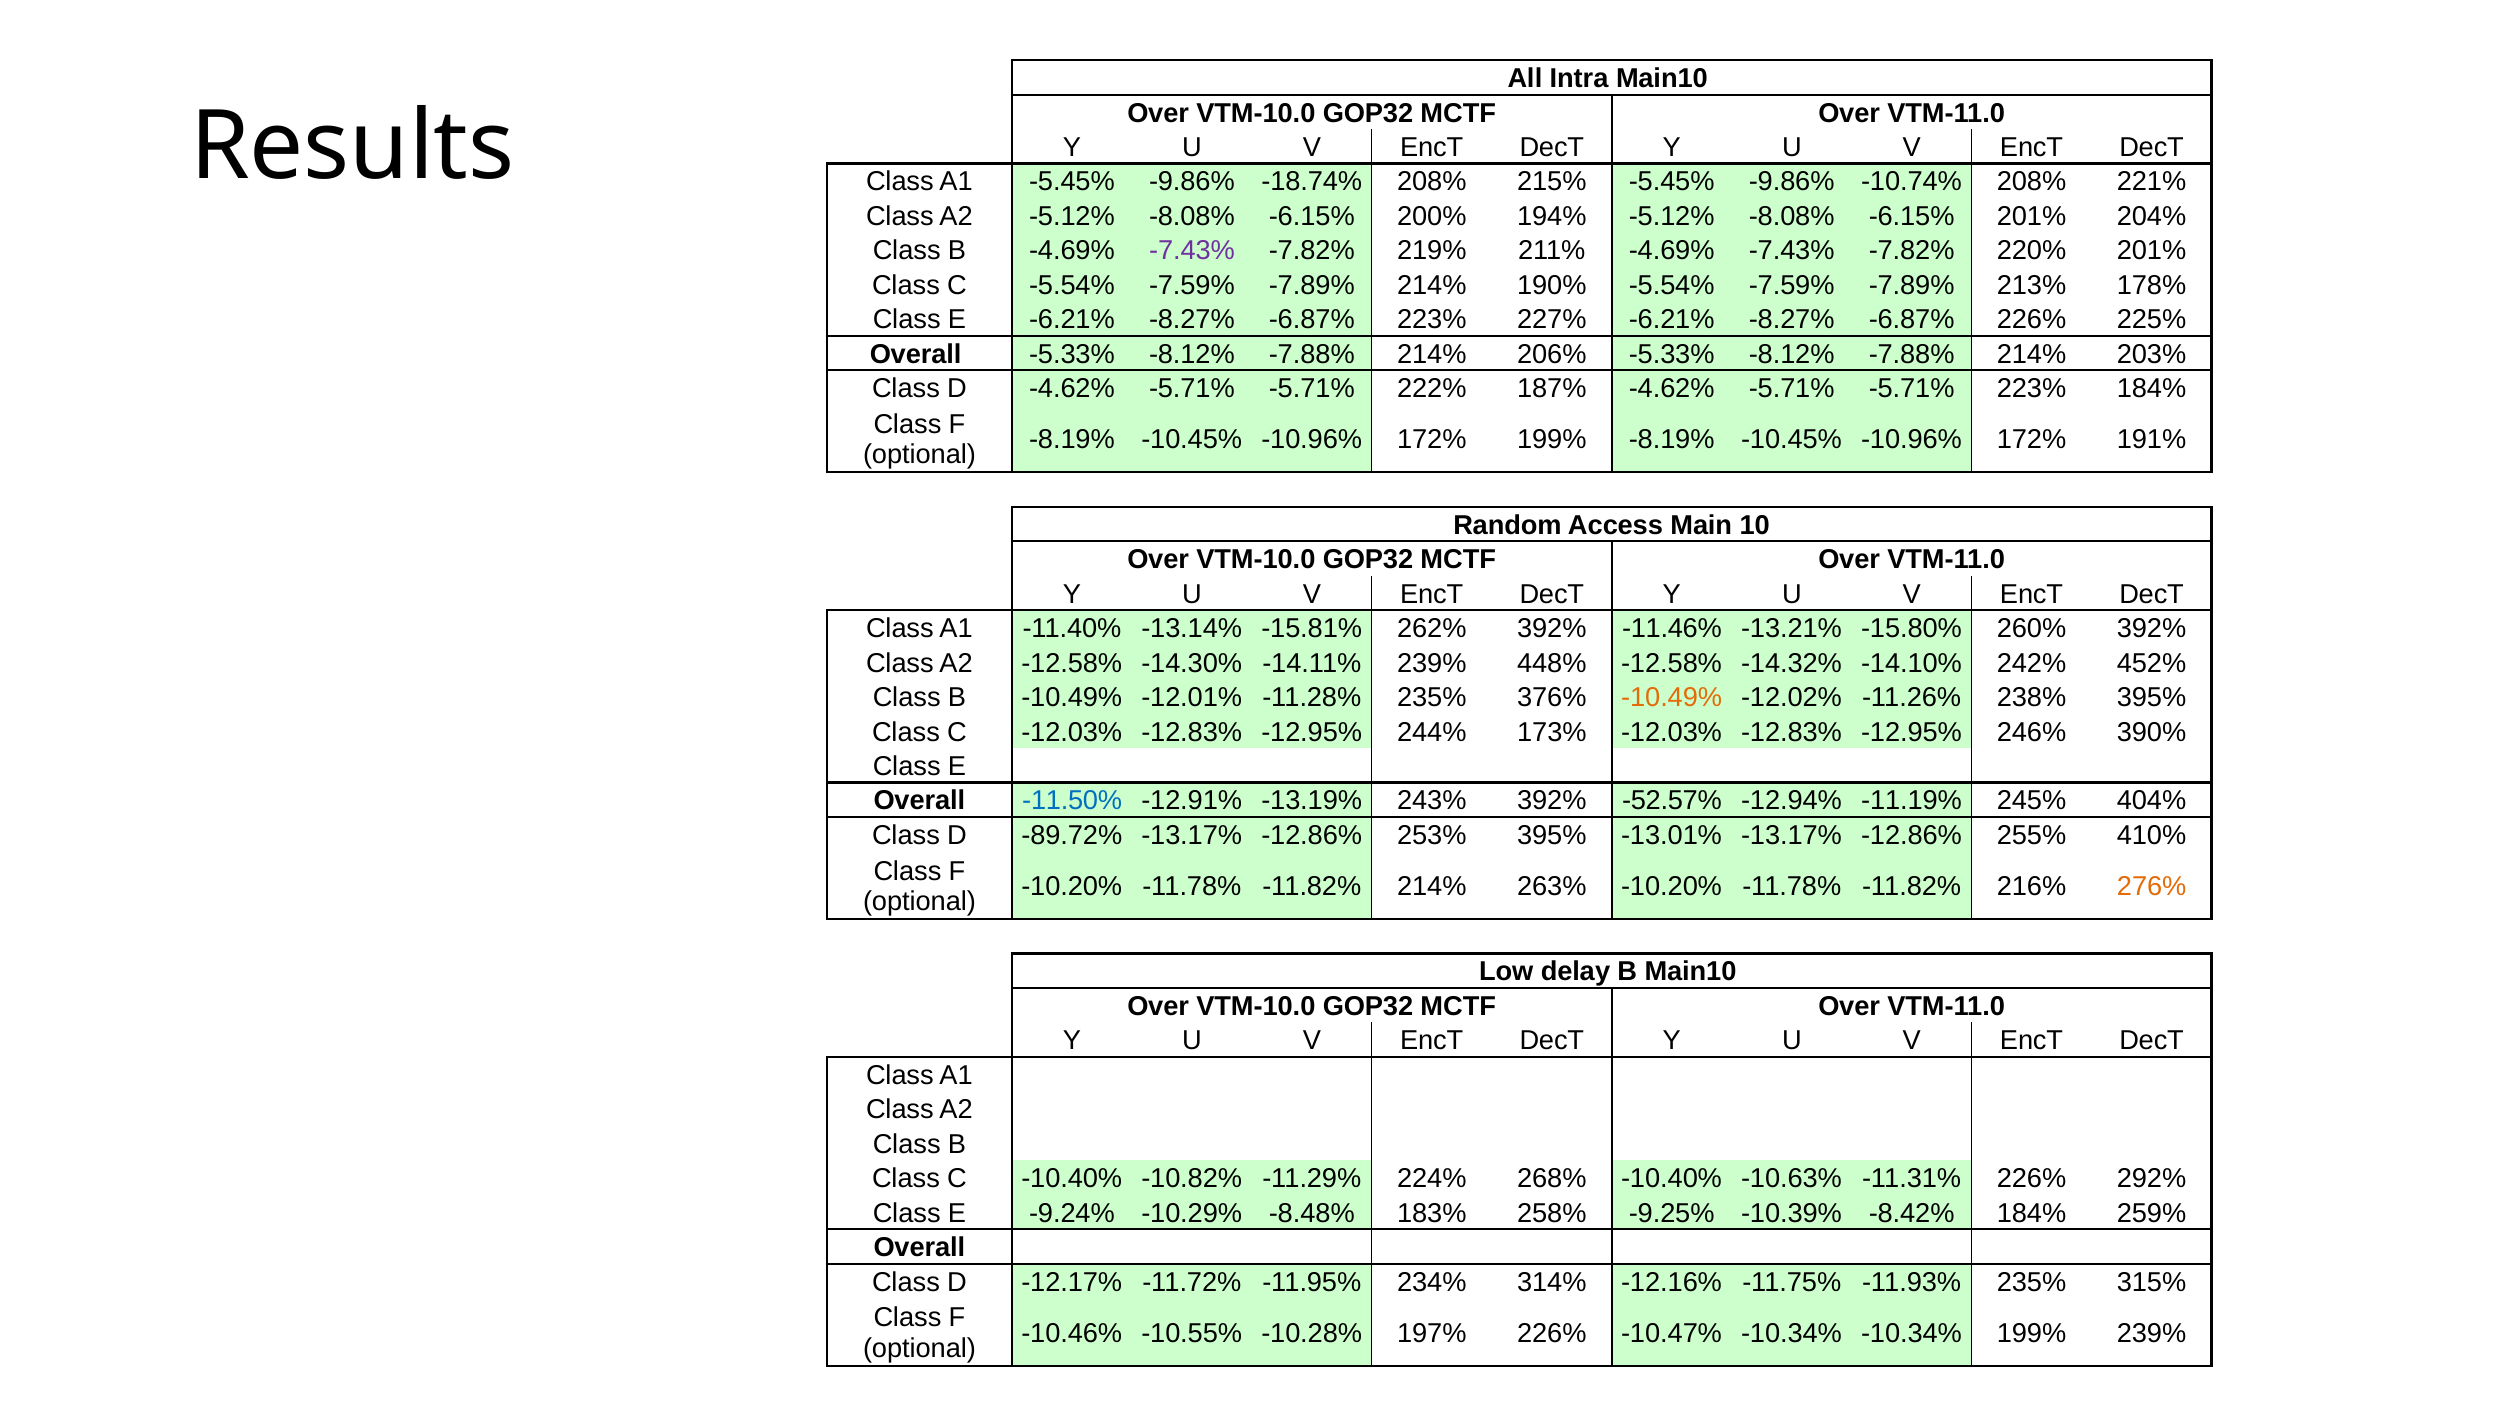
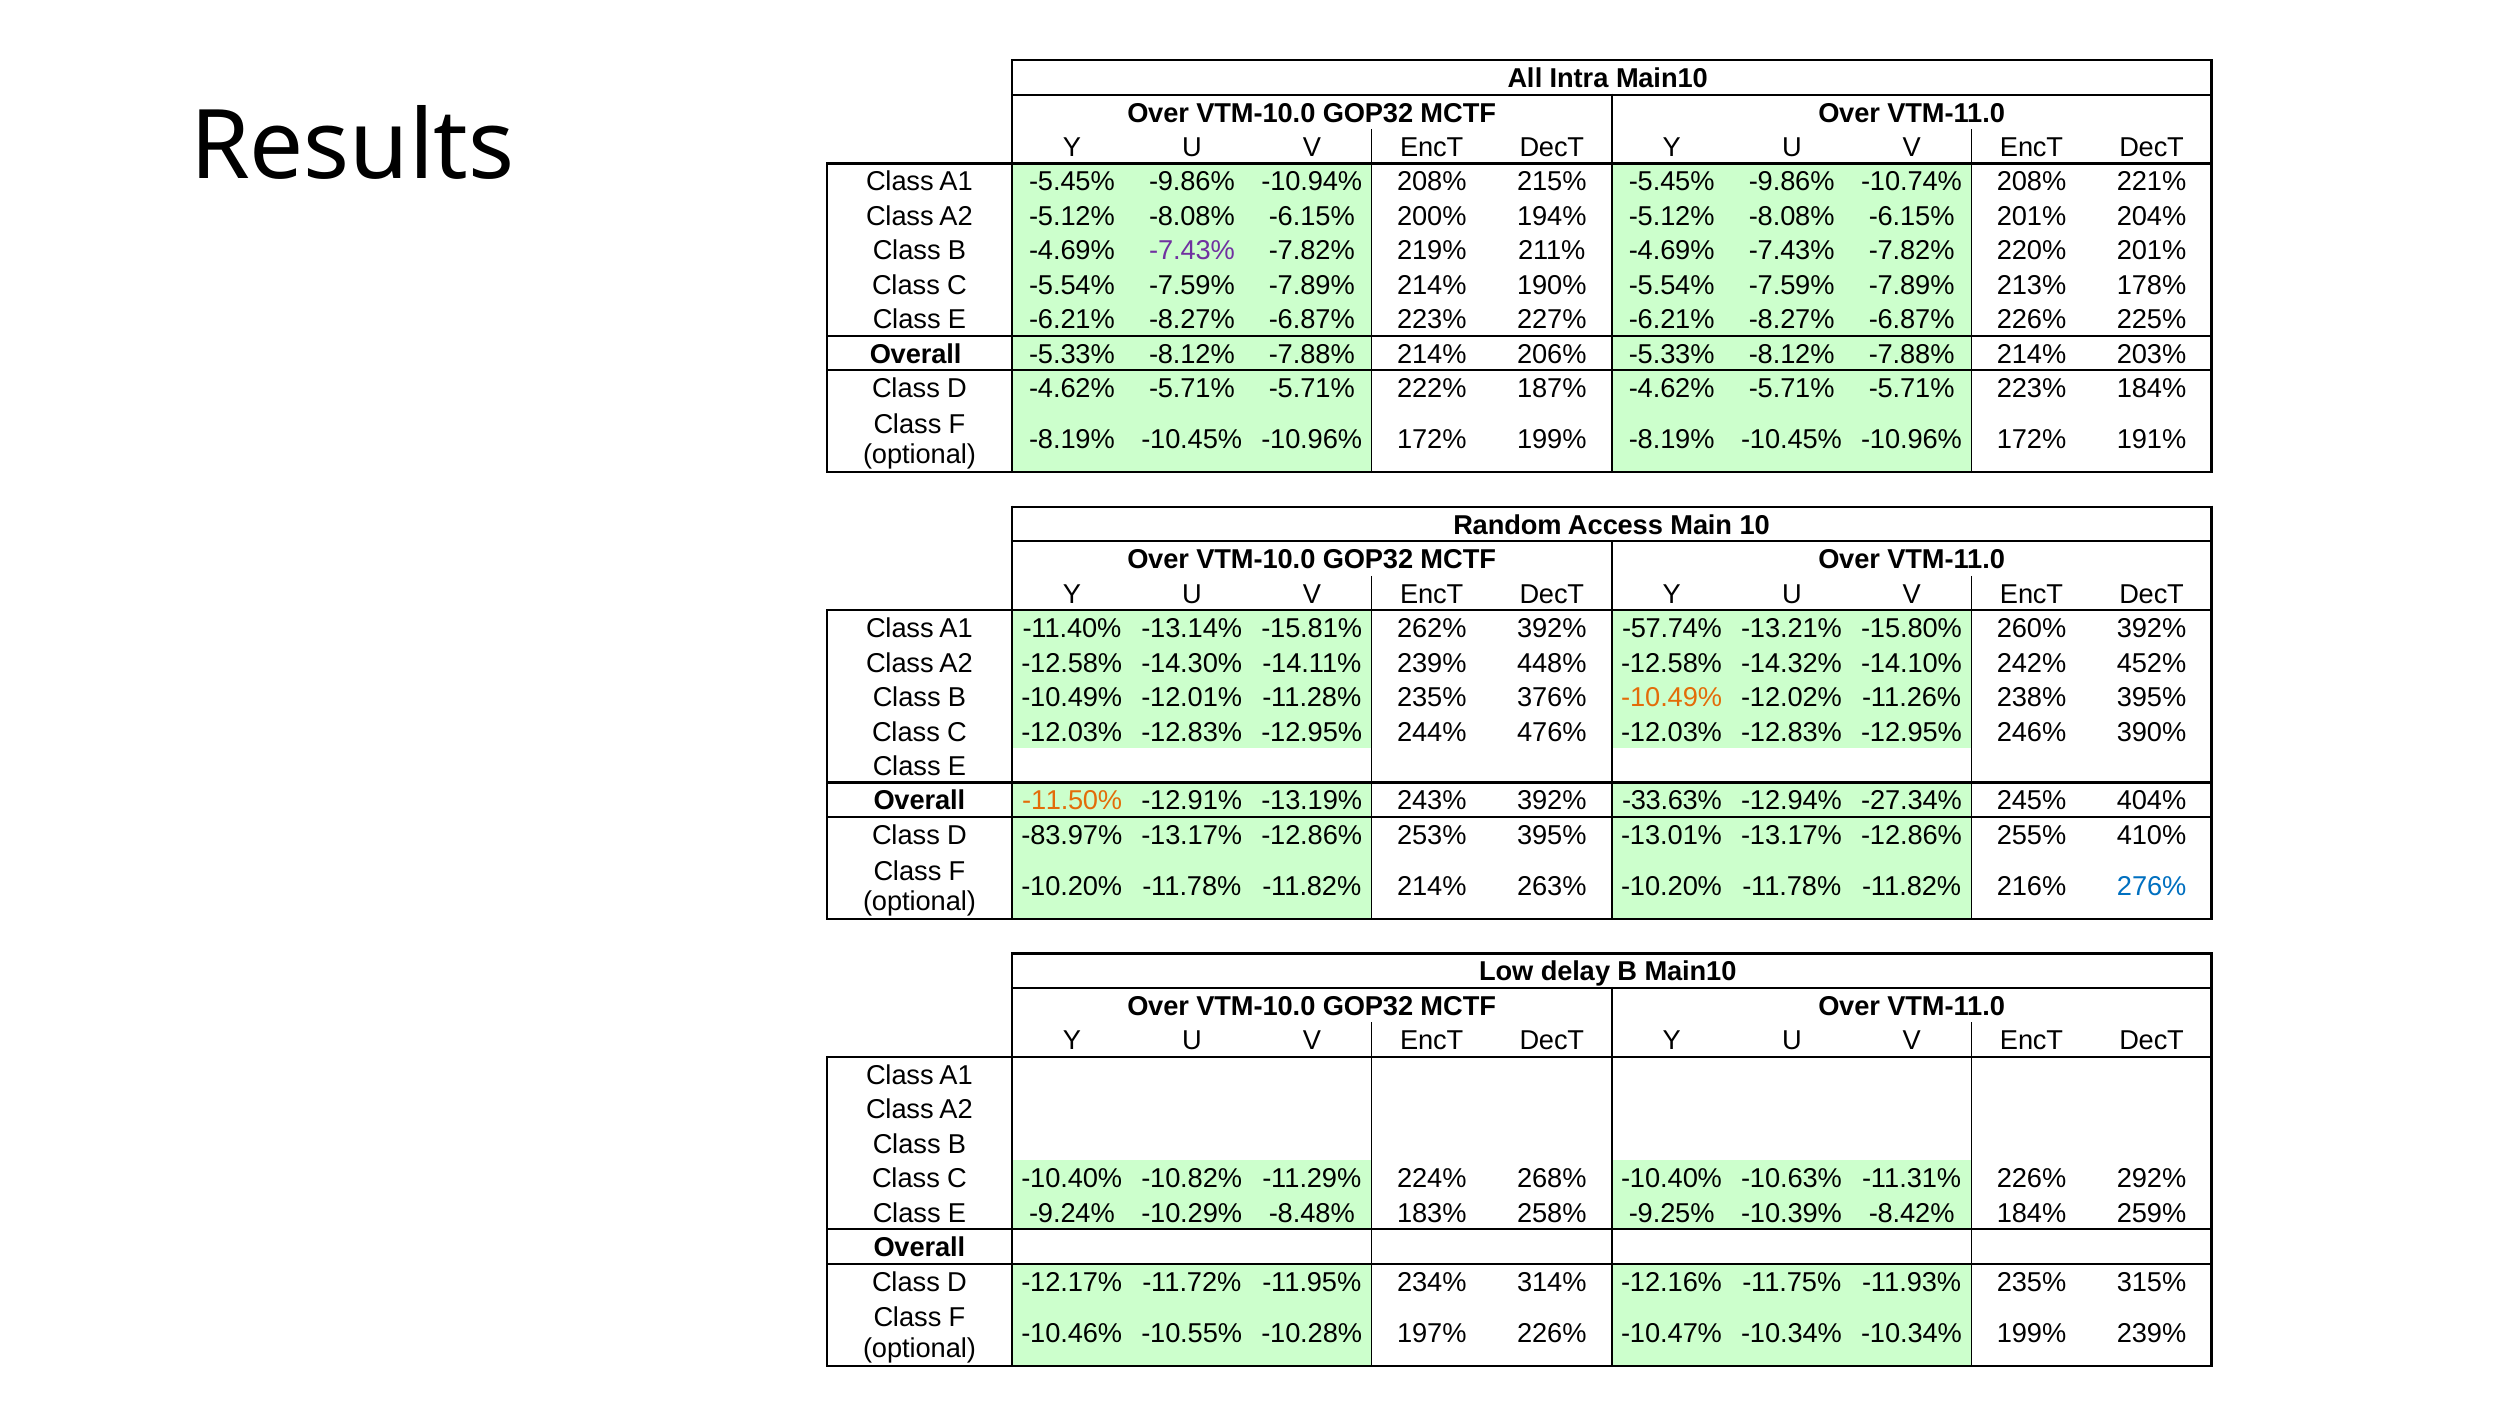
-18.74%: -18.74% -> -10.94%
-11.46%: -11.46% -> -57.74%
173%: 173% -> 476%
-11.50% colour: blue -> orange
-52.57%: -52.57% -> -33.63%
-11.19%: -11.19% -> -27.34%
-89.72%: -89.72% -> -83.97%
276% colour: orange -> blue
